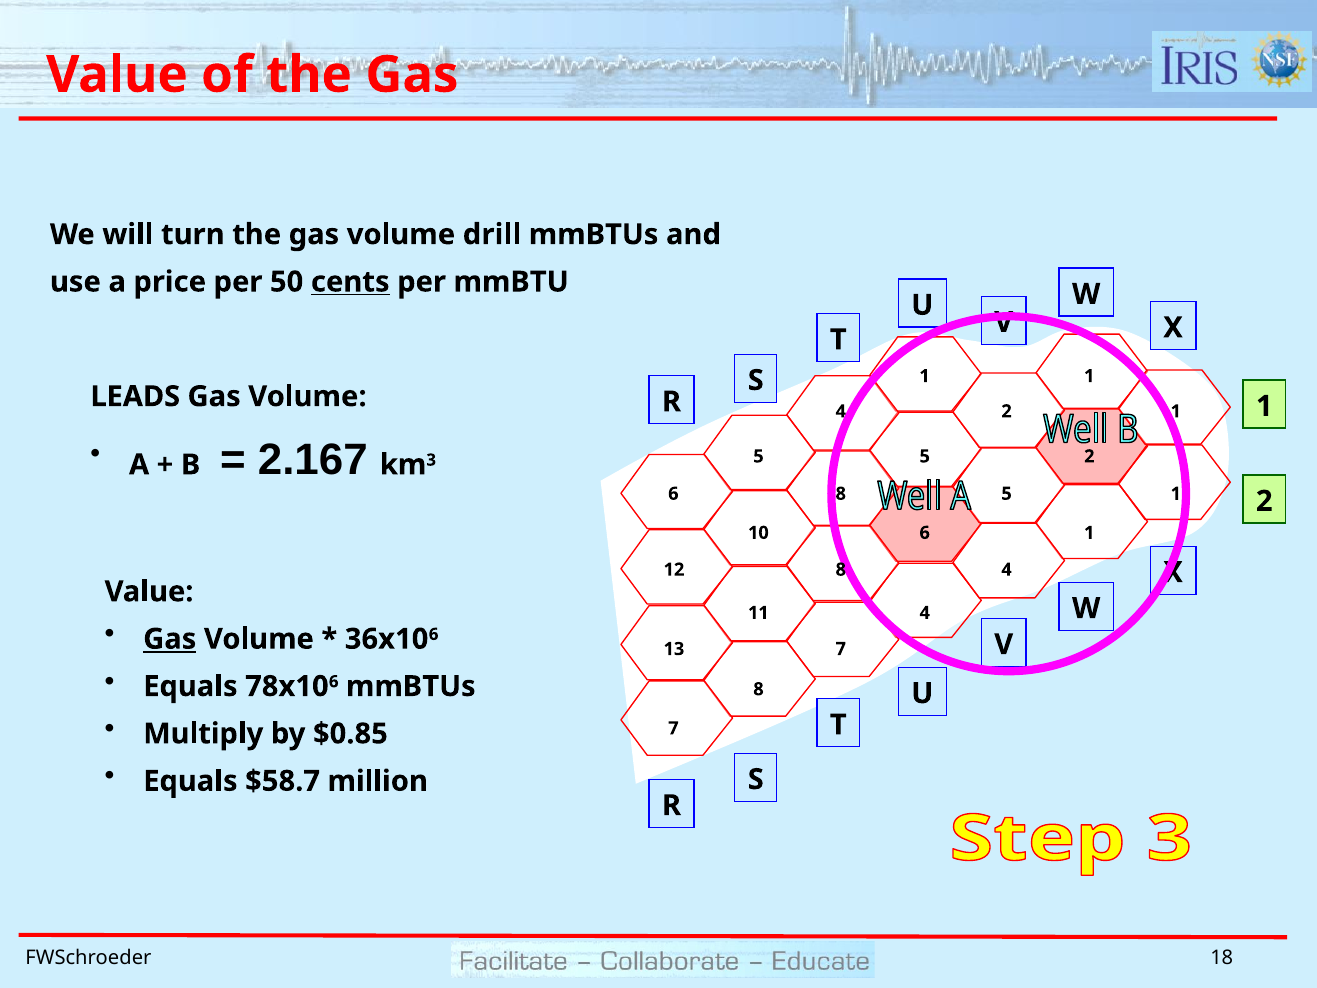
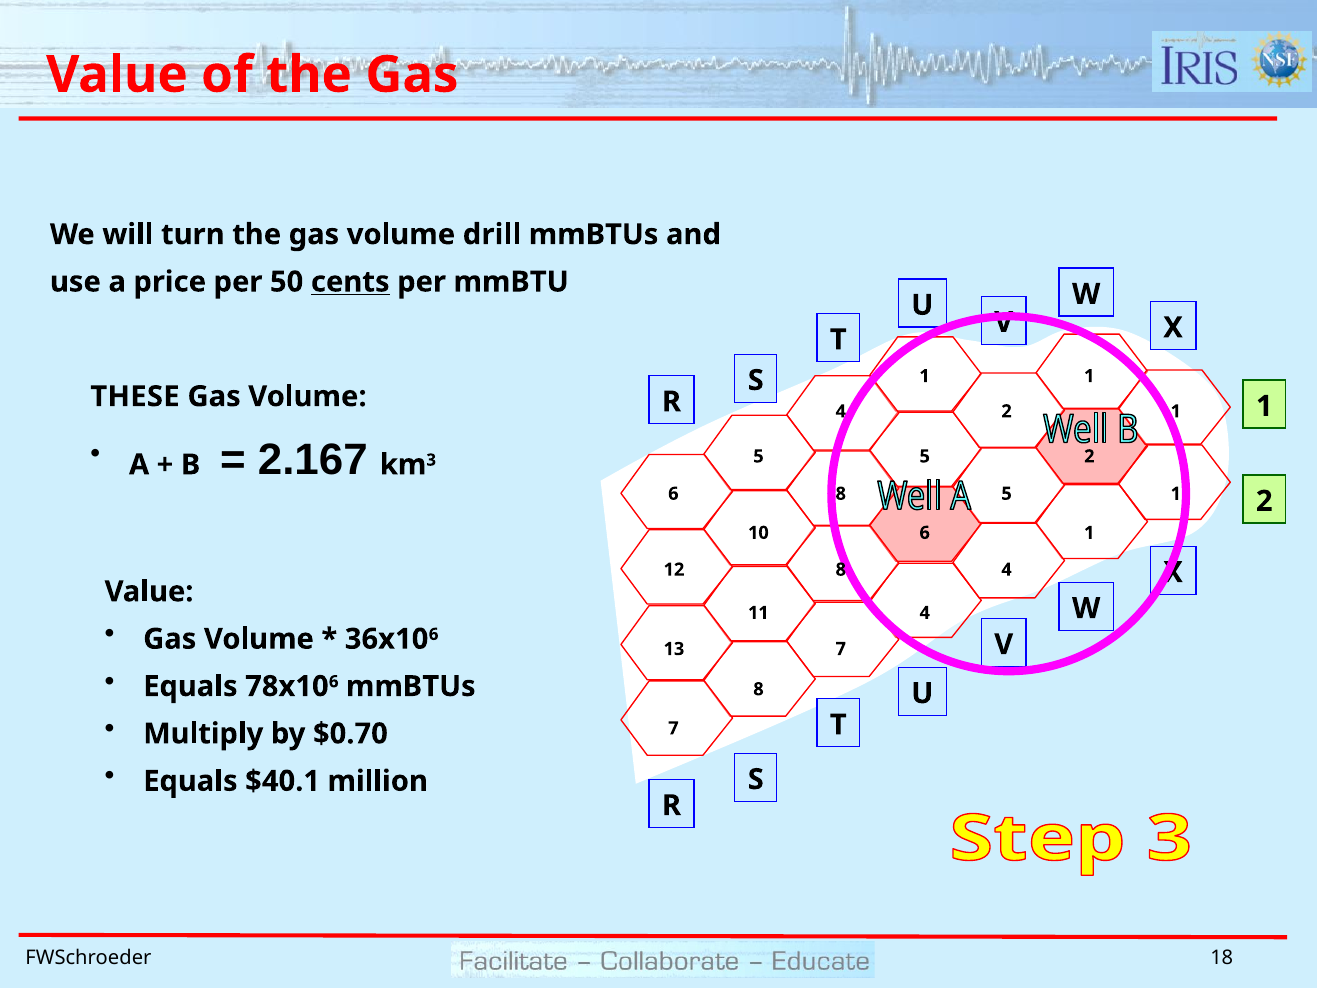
LEADS: LEADS -> THESE
Gas at (170, 639) underline: present -> none
$0.85: $0.85 -> $0.70
$58.7: $58.7 -> $40.1
